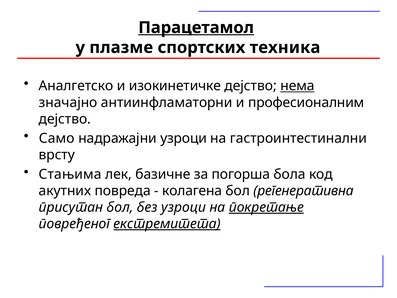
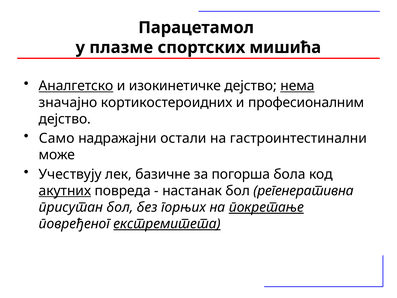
Парацетамол underline: present -> none
техника: техника -> мишића
Аналгетско underline: none -> present
антиинфламаторни: антиинфламаторни -> кортикостероидних
надражајни узроци: узроци -> остали
врсту: врсту -> може
Стањима: Стањима -> Учествују
акутних underline: none -> present
колагена: колагена -> настанак
без узроци: узроци -> горњих
